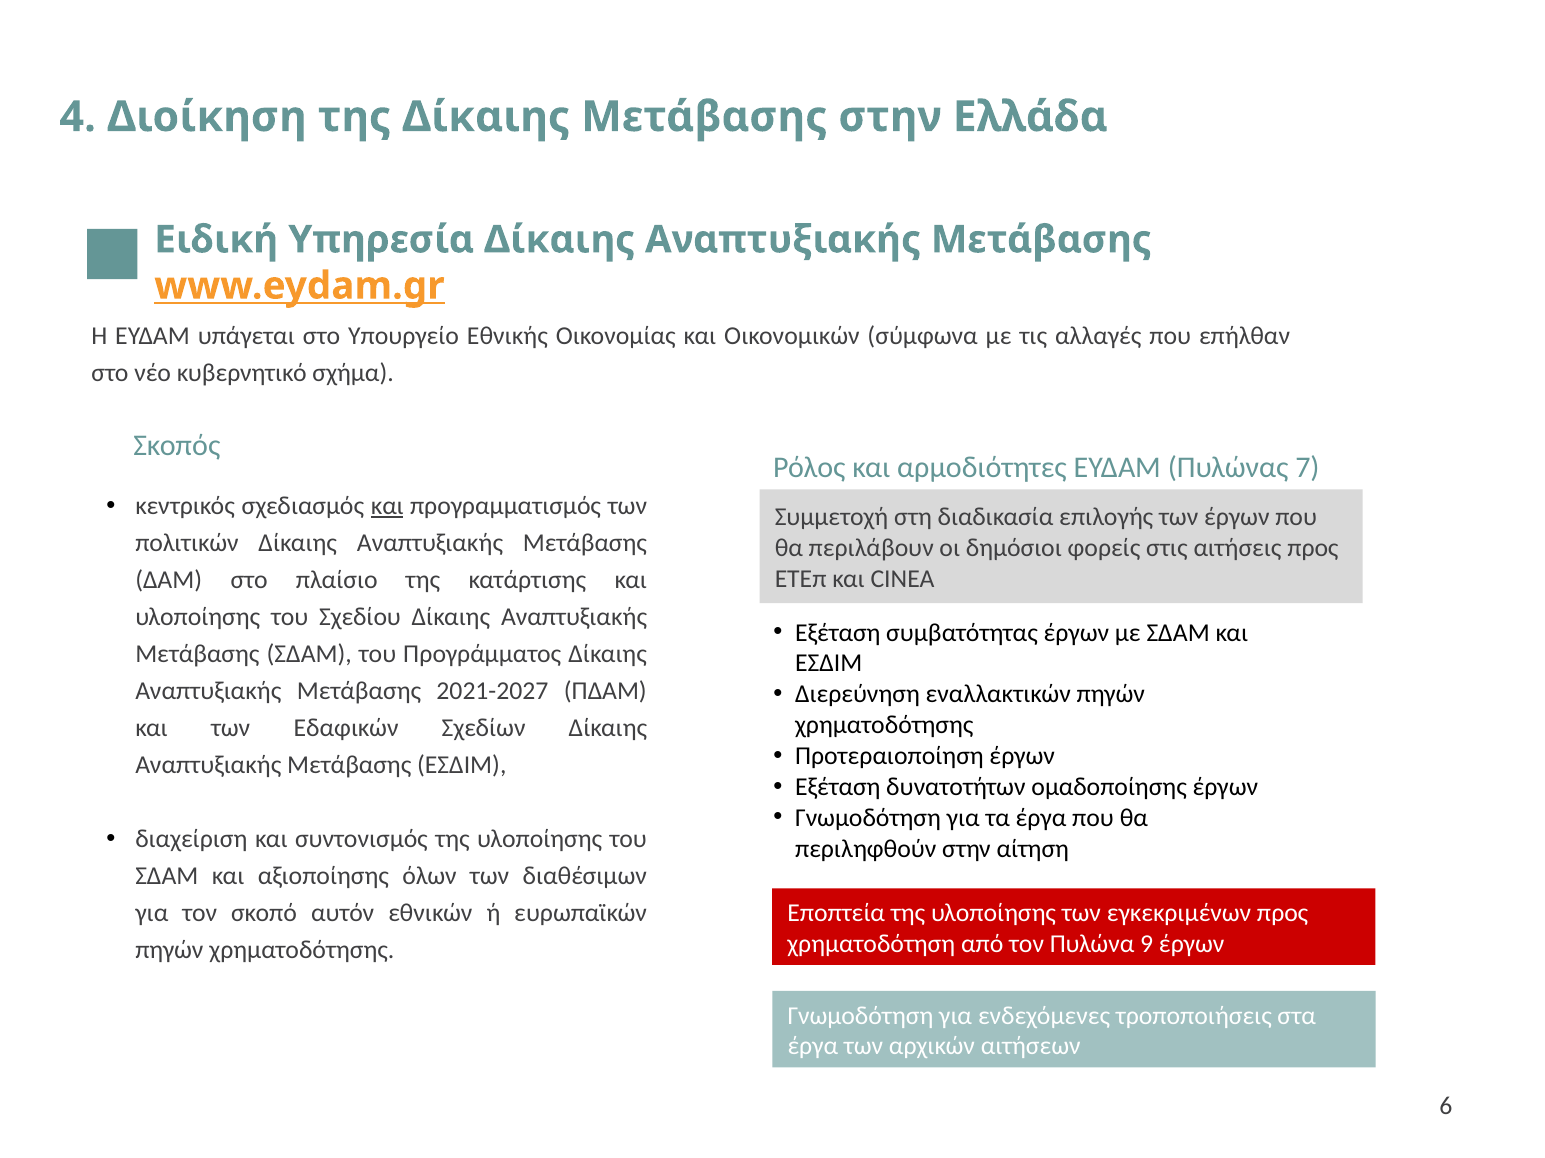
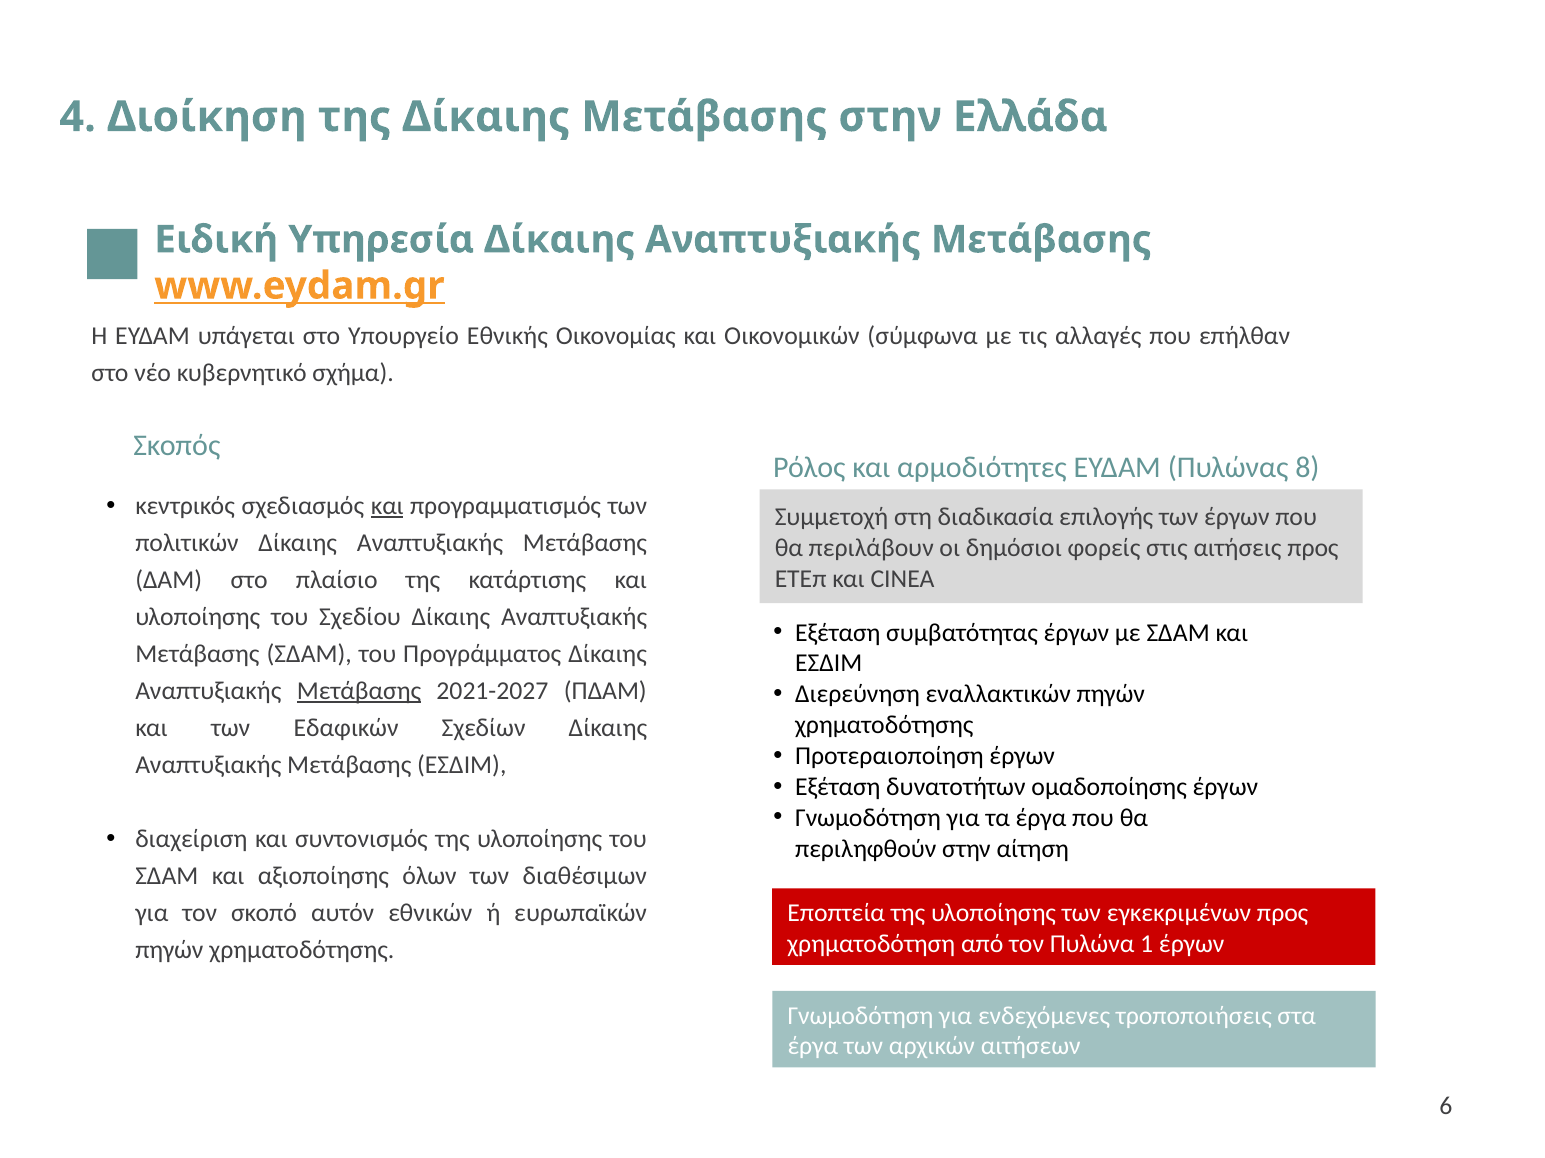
7: 7 -> 8
Μετάβασης at (359, 692) underline: none -> present
9: 9 -> 1
